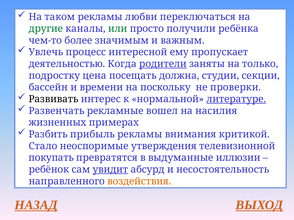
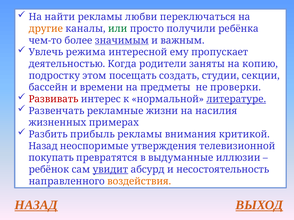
таком: таком -> найти
другие colour: green -> orange
значимым underline: none -> present
процесс: процесс -> режима
родители underline: present -> none
только: только -> копию
цена: цена -> этом
должна: должна -> создать
поскольку: поскольку -> предметы
Развивать colour: black -> red
вошел: вошел -> жизни
Стало at (43, 146): Стало -> Назад
